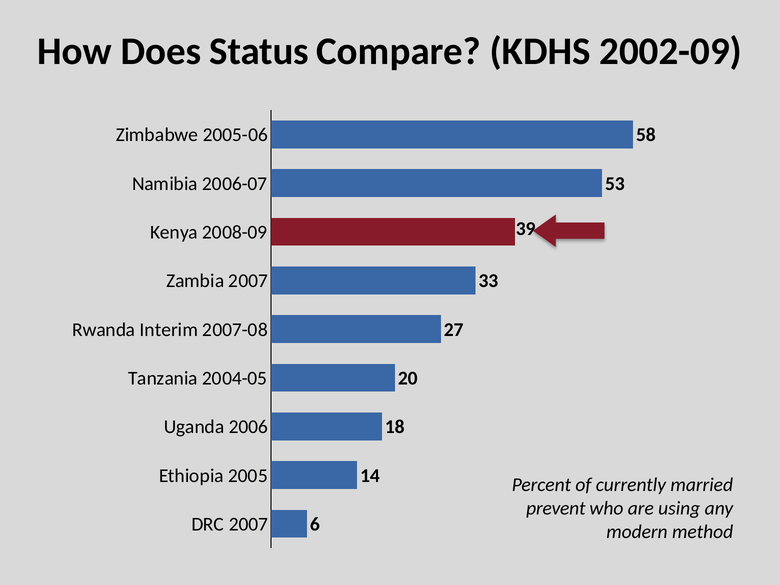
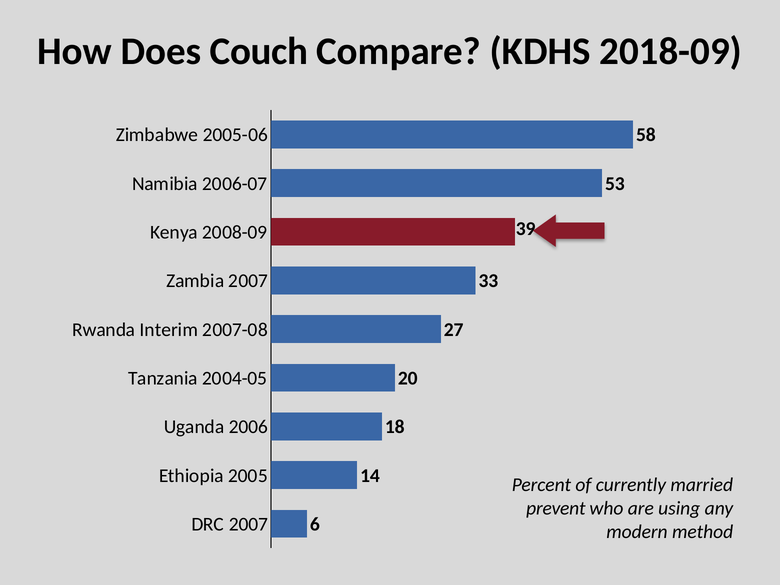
Status: Status -> Couch
2002-09: 2002-09 -> 2018-09
